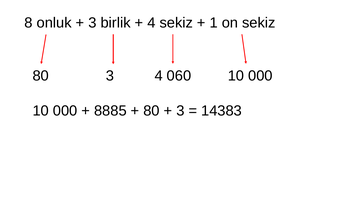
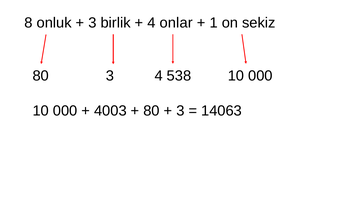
4 sekiz: sekiz -> onlar
060: 060 -> 538
8885: 8885 -> 4003
14383: 14383 -> 14063
